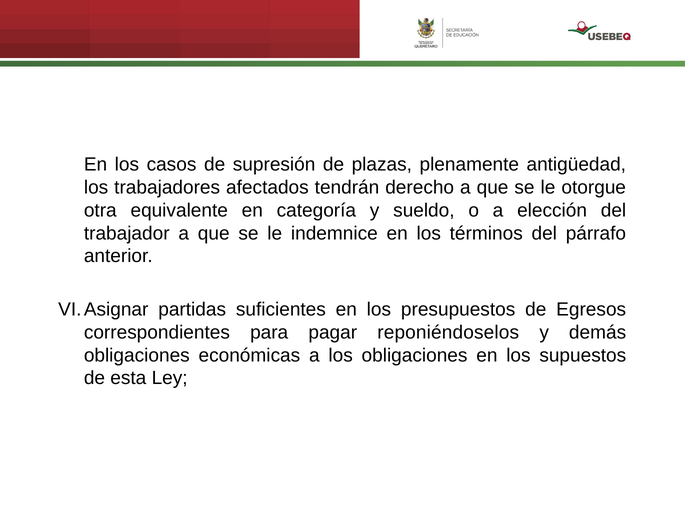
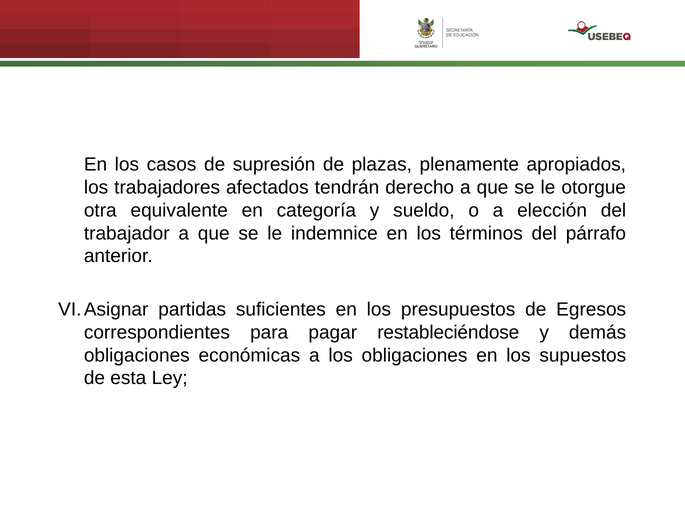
antigüedad: antigüedad -> apropiados
reponiéndoselos: reponiéndoselos -> restableciéndose
